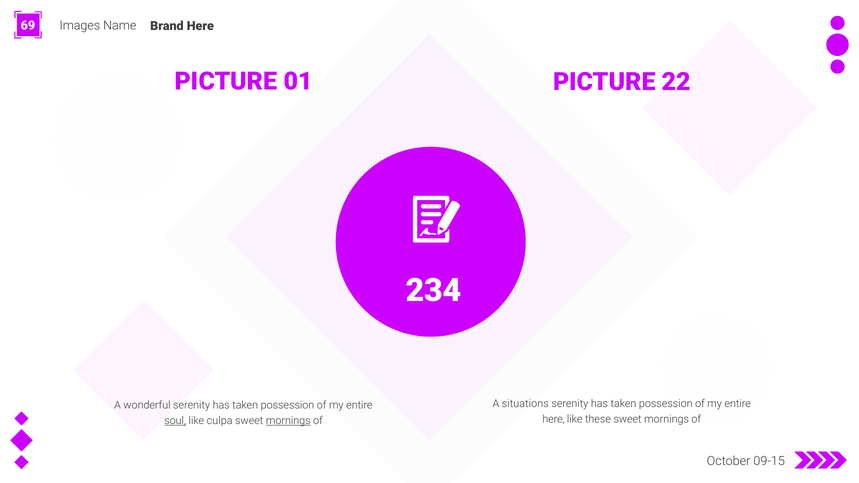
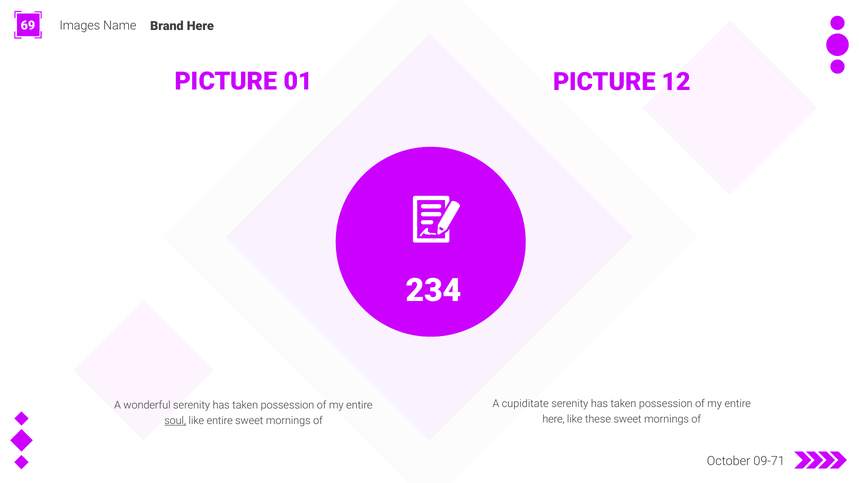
22: 22 -> 12
situations: situations -> cupiditate
like culpa: culpa -> entire
mornings at (288, 421) underline: present -> none
09-15: 09-15 -> 09-71
